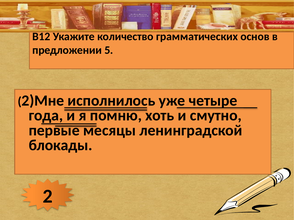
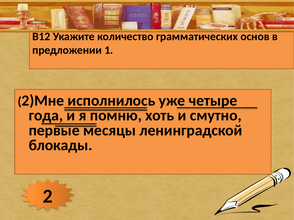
5: 5 -> 1
